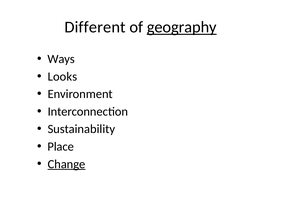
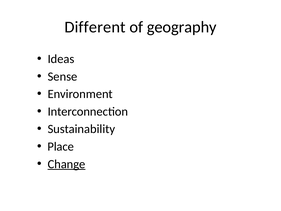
geography underline: present -> none
Ways: Ways -> Ideas
Looks: Looks -> Sense
